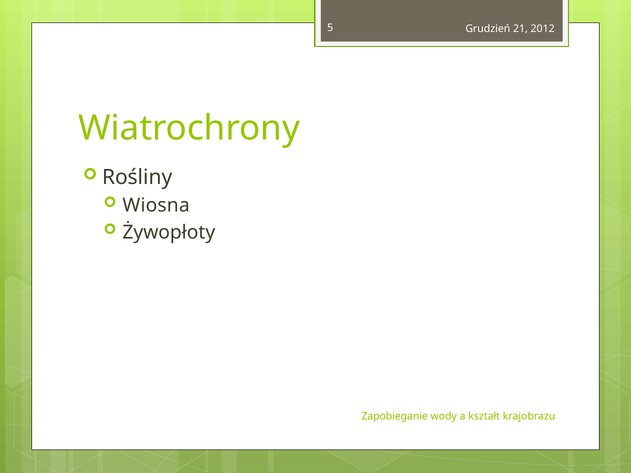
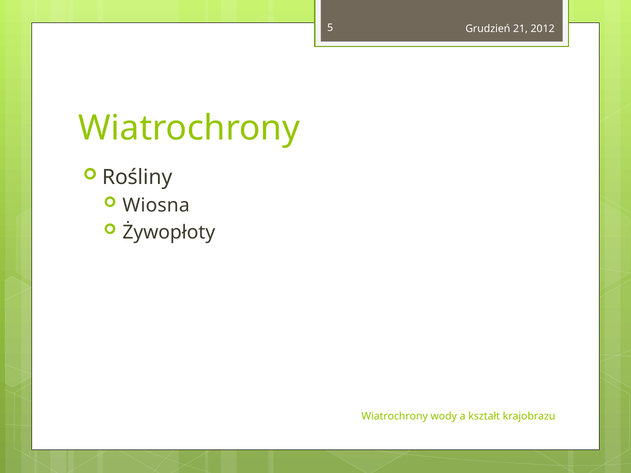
Zapobieganie at (395, 416): Zapobieganie -> Wiatrochrony
